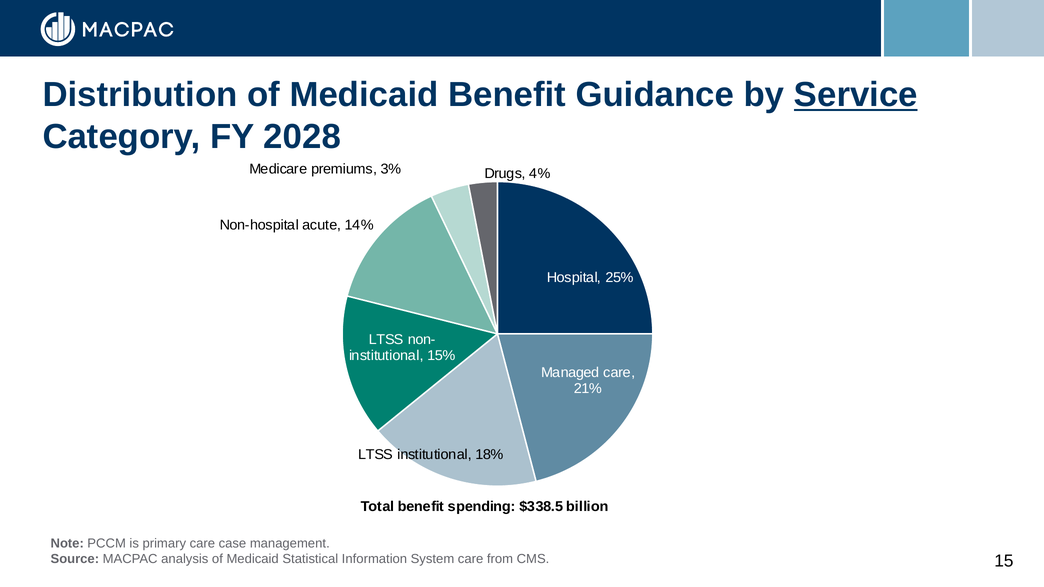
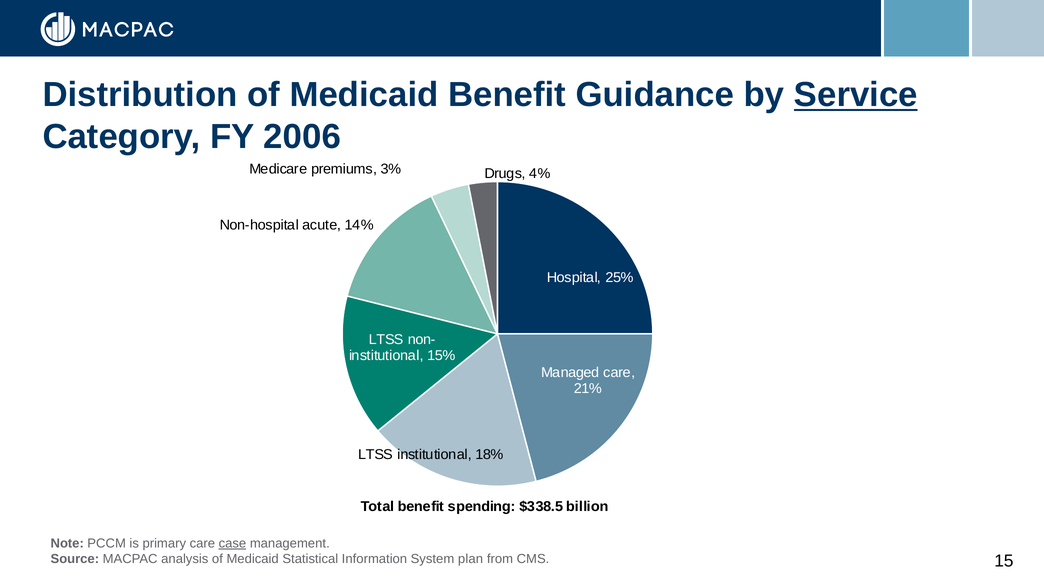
2028: 2028 -> 2006
case underline: none -> present
System care: care -> plan
